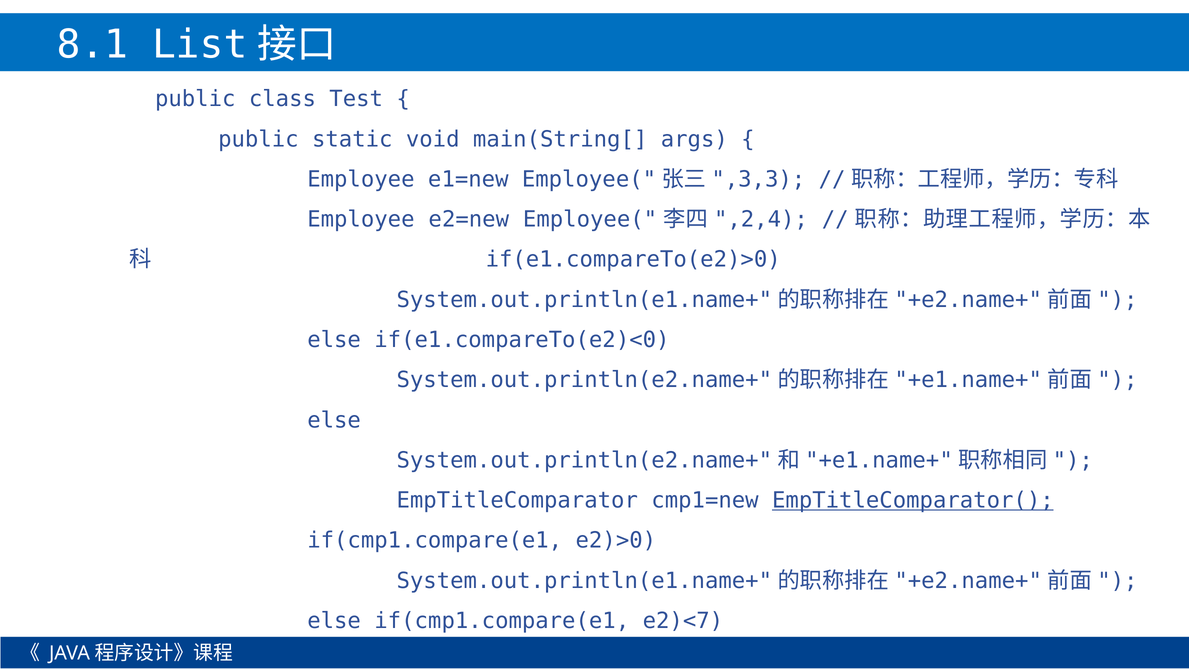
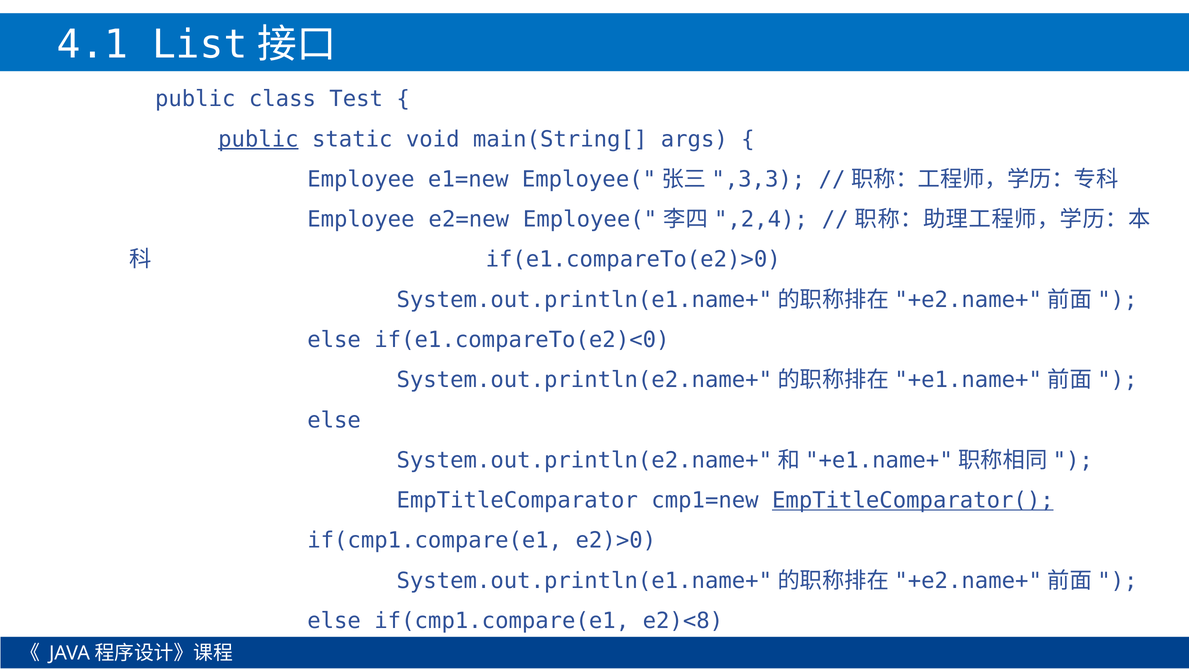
8.1: 8.1 -> 4.1
public at (258, 139) underline: none -> present
e2)<7: e2)<7 -> e2)<8
